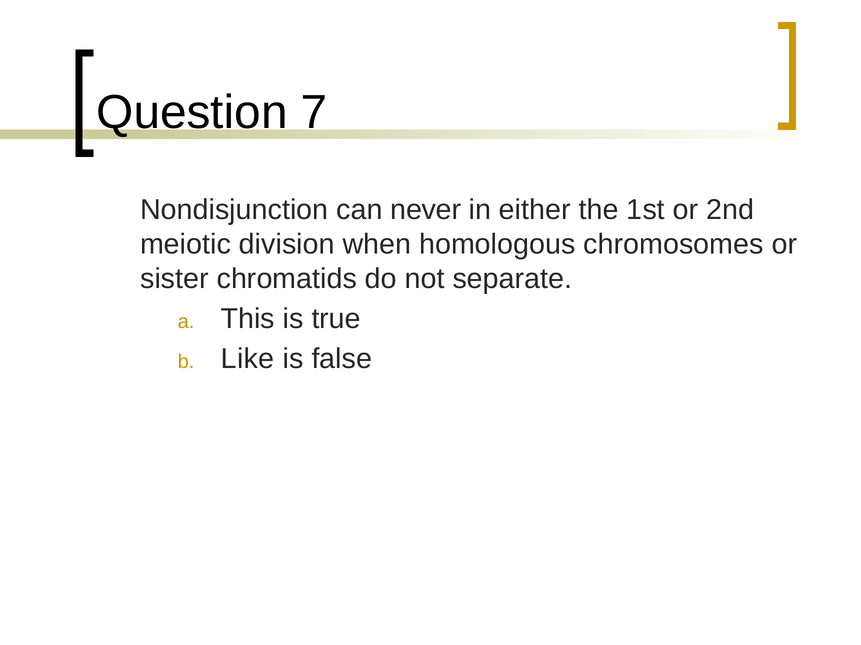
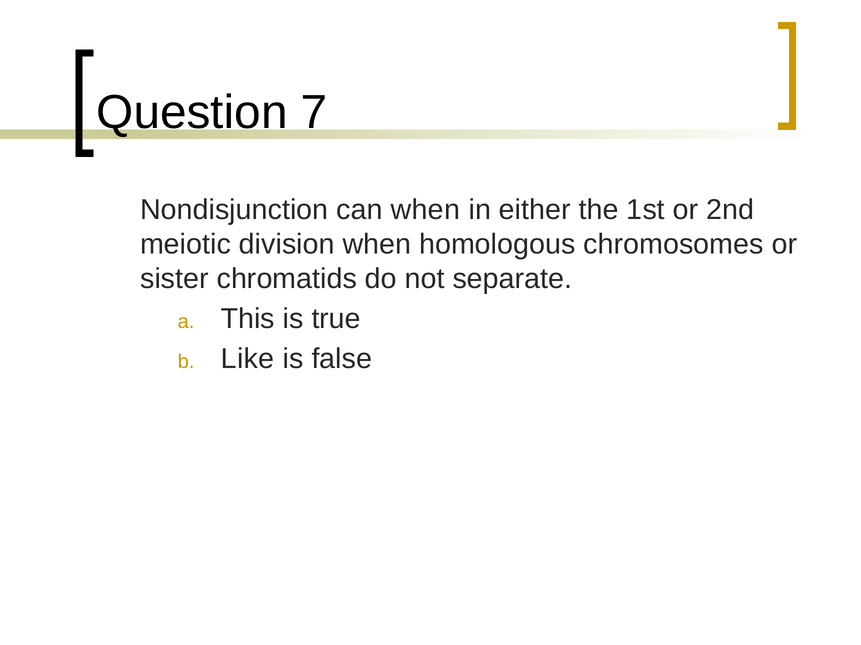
can never: never -> when
